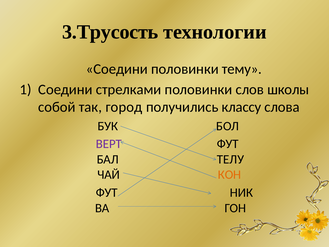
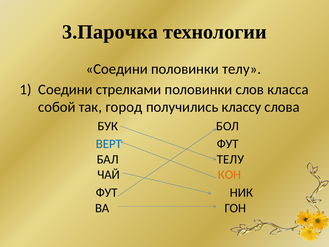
3.Трусость: 3.Трусость -> 3.Парочка
половинки тему: тему -> телу
школы: школы -> класса
ВЕРТ colour: purple -> blue
